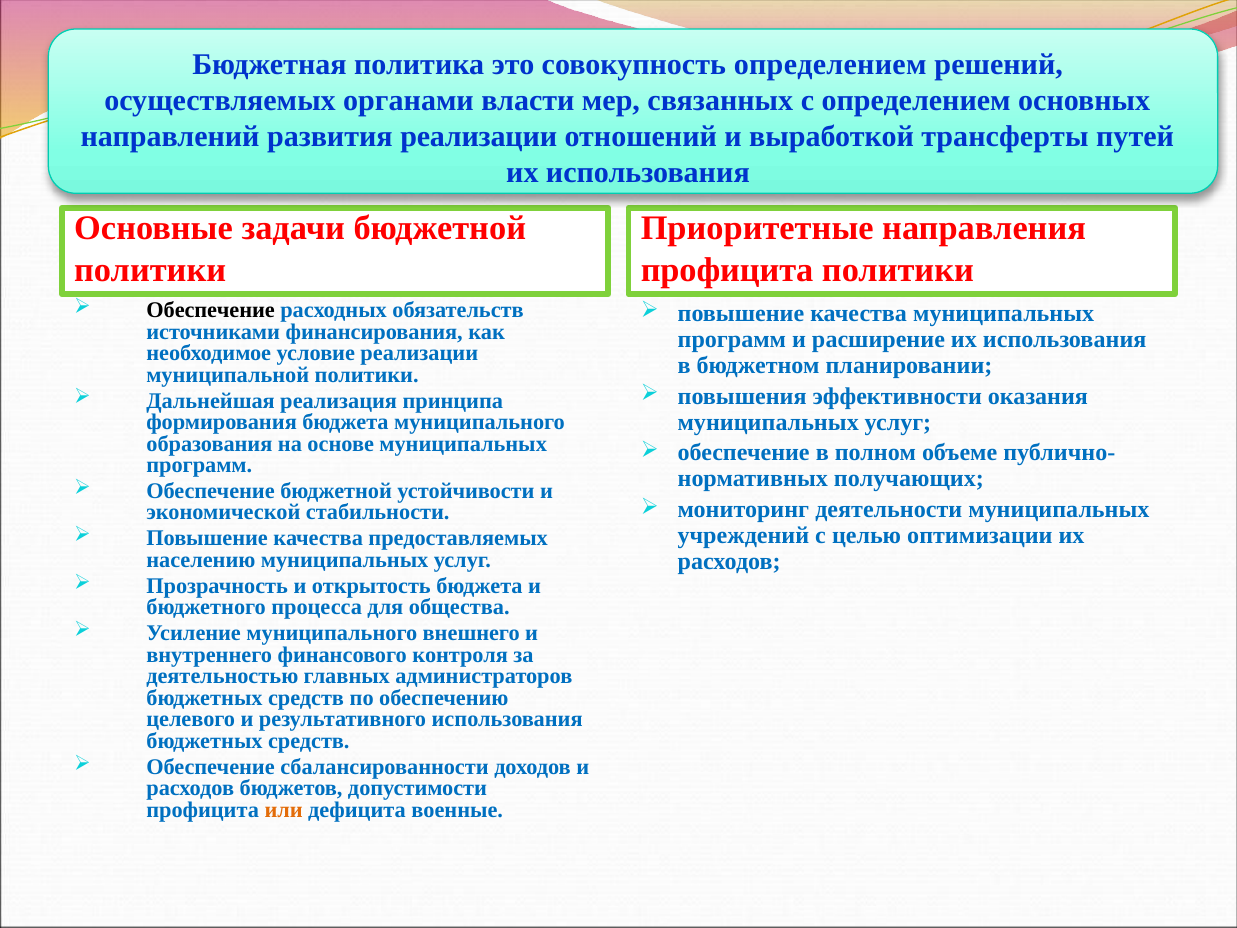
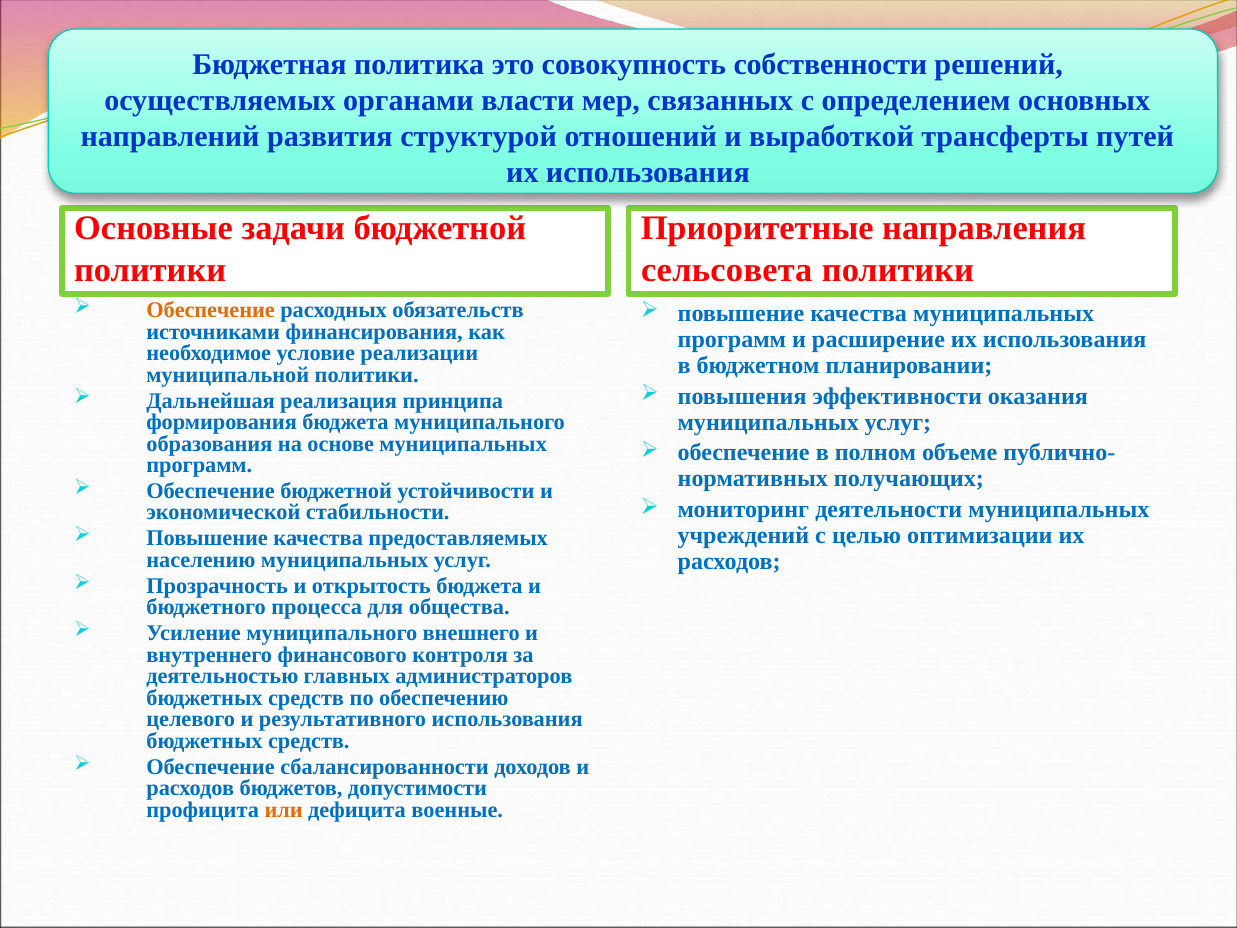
совокупность определением: определением -> собственности
развития реализации: реализации -> структурой
профицита at (727, 270): профицита -> сельсовета
Обеспечение at (211, 310) colour: black -> orange
